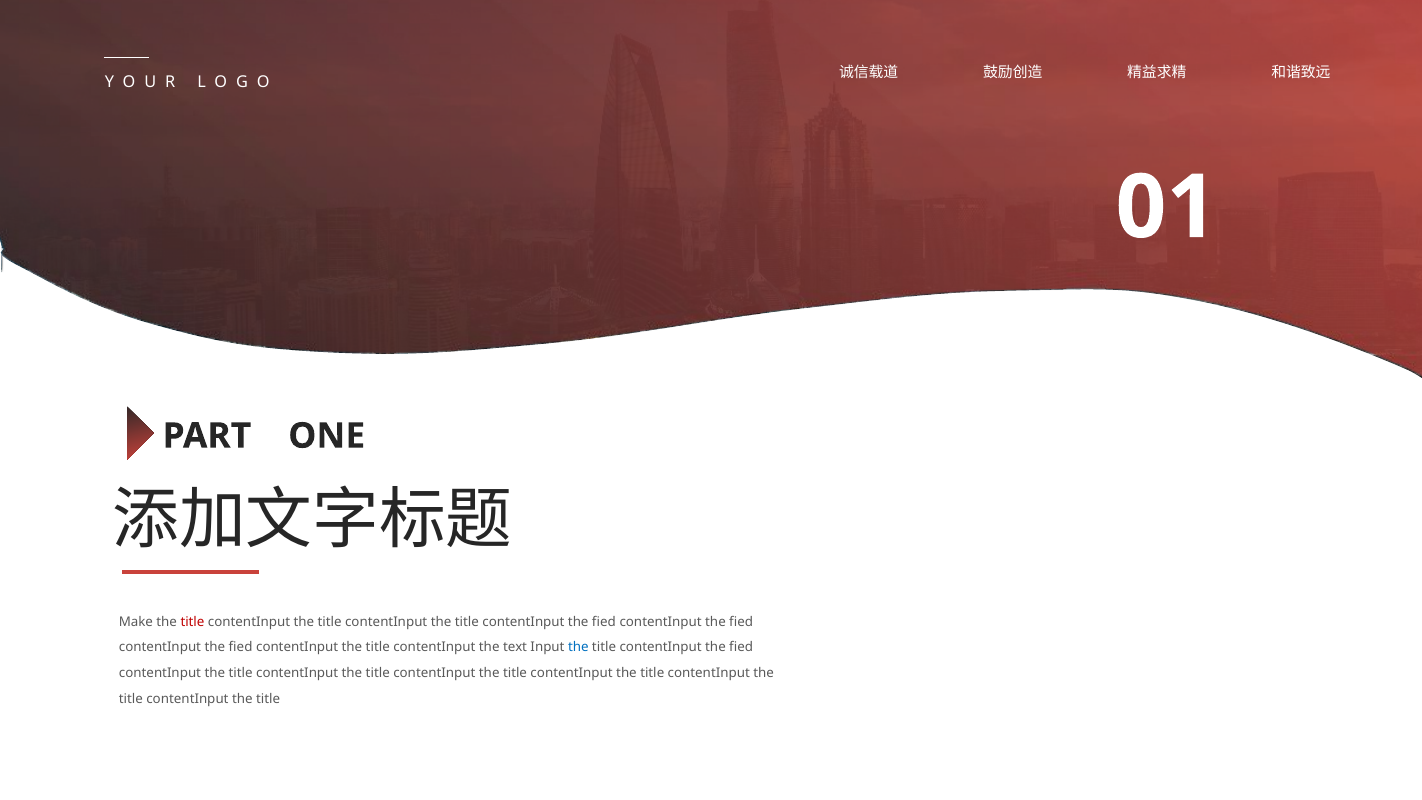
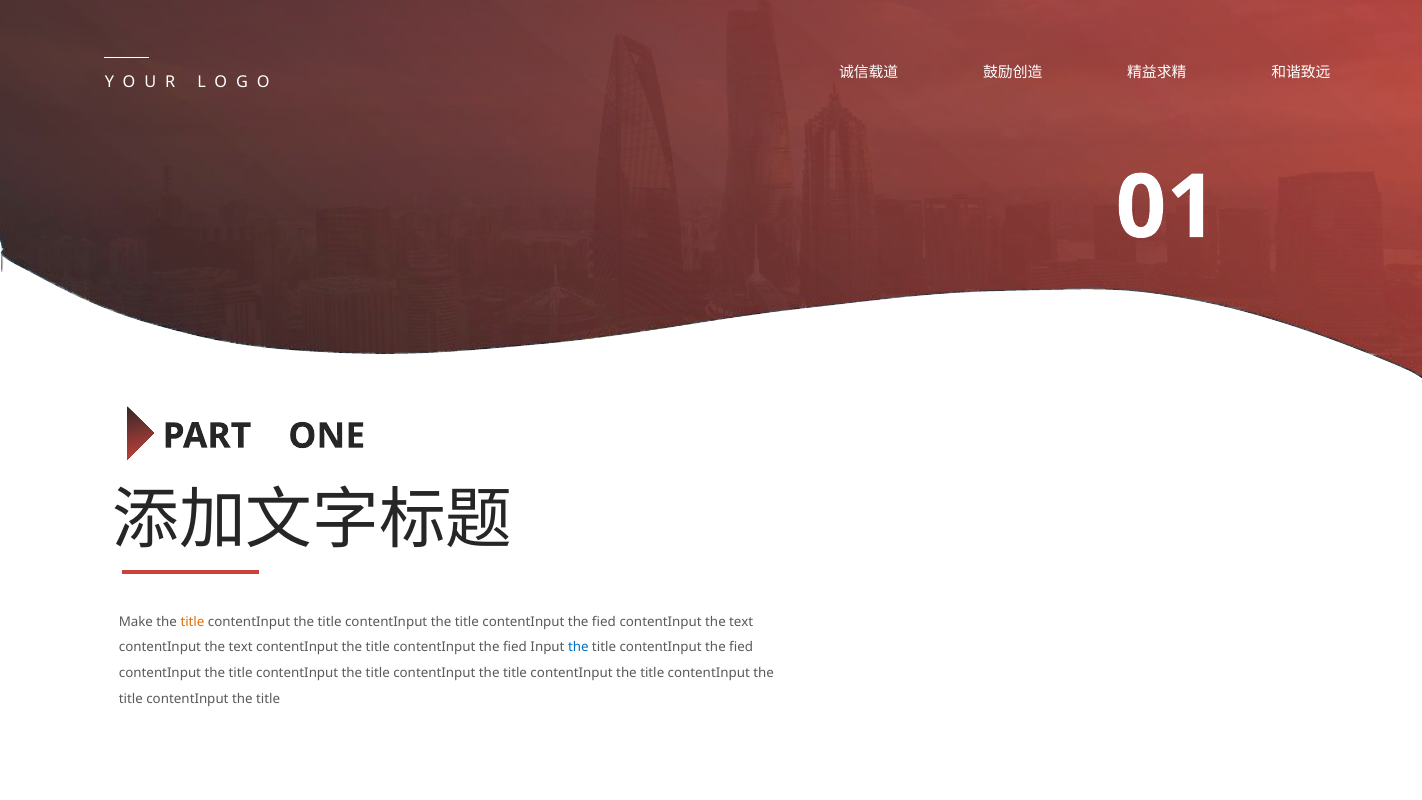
title at (192, 622) colour: red -> orange
fied at (741, 622): fied -> text
fied at (241, 647): fied -> text
text at (515, 647): text -> fied
